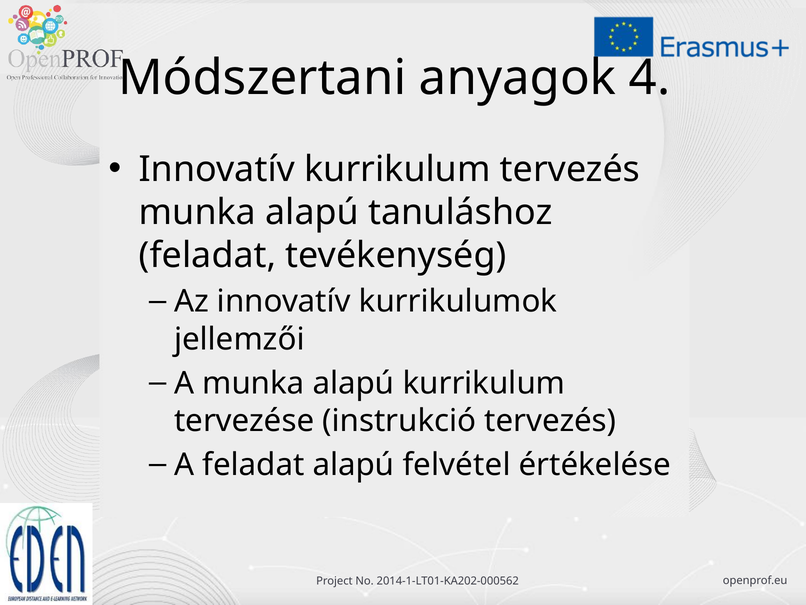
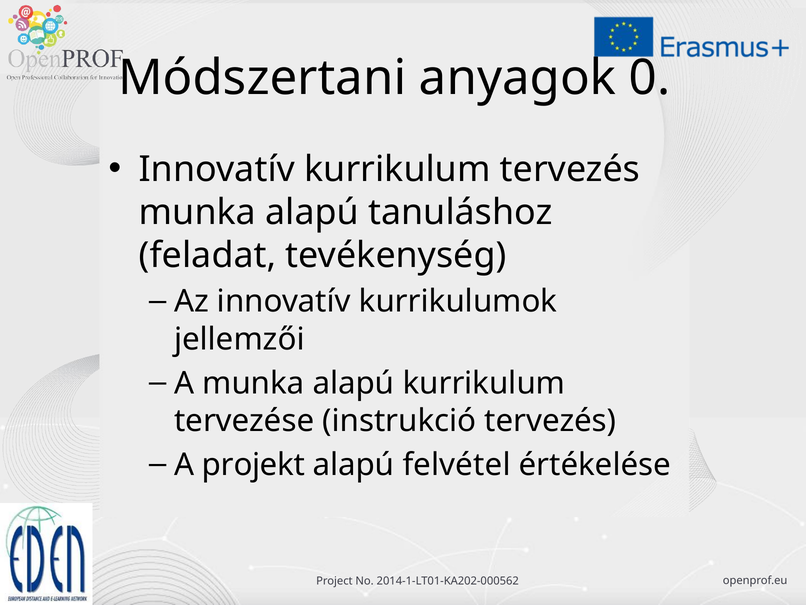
4: 4 -> 0
A feladat: feladat -> projekt
